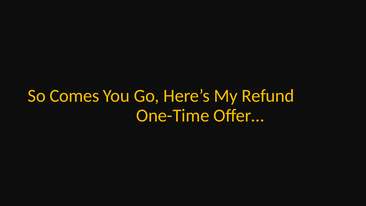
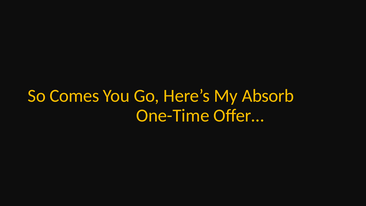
Refund: Refund -> Absorb
